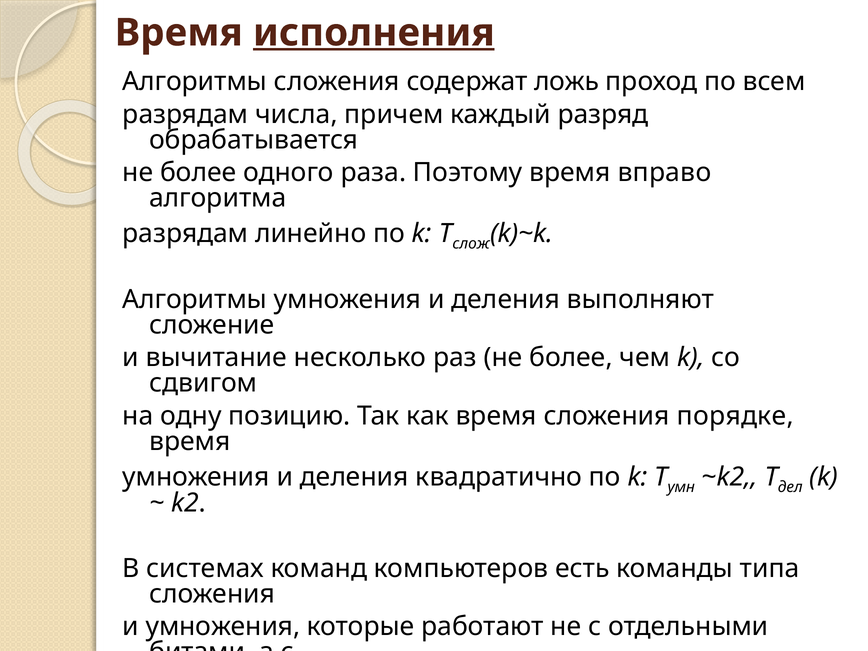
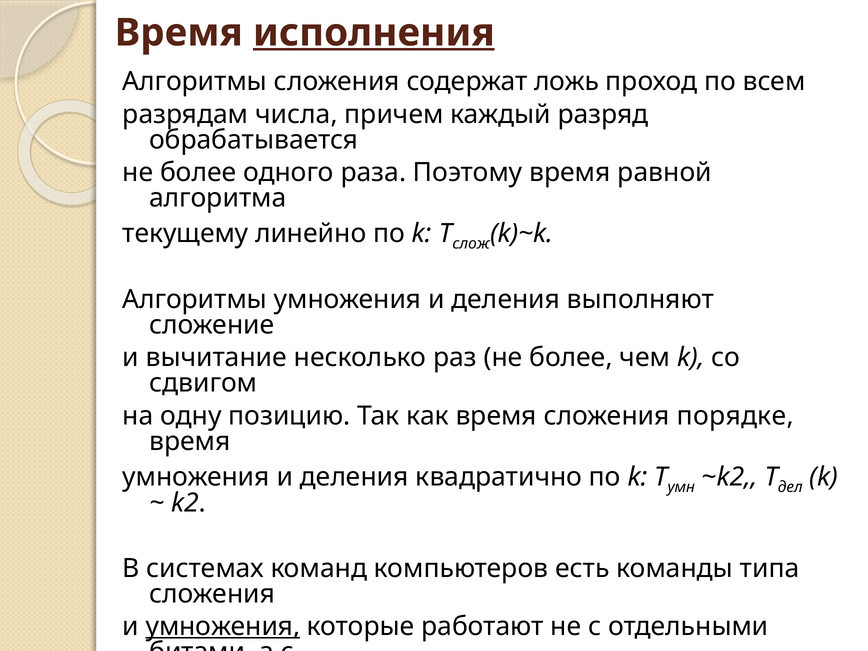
время вправо: вправо -> равной
разрядам at (185, 234): разрядам -> текущему
умножения at (223, 627) underline: none -> present
